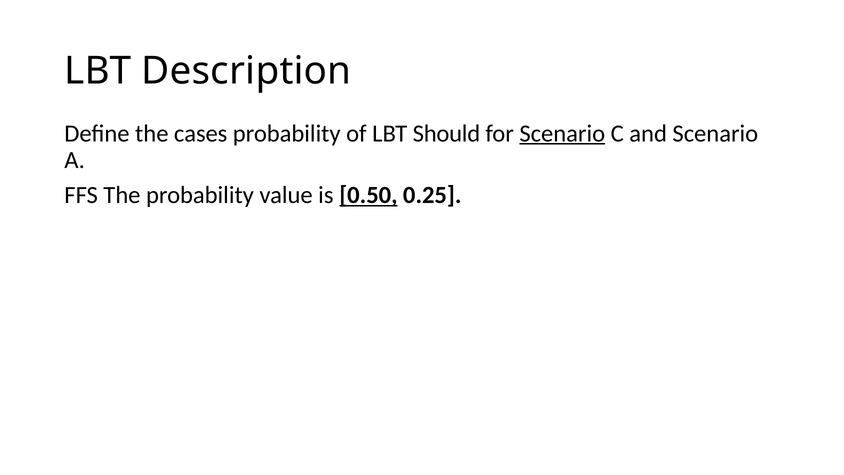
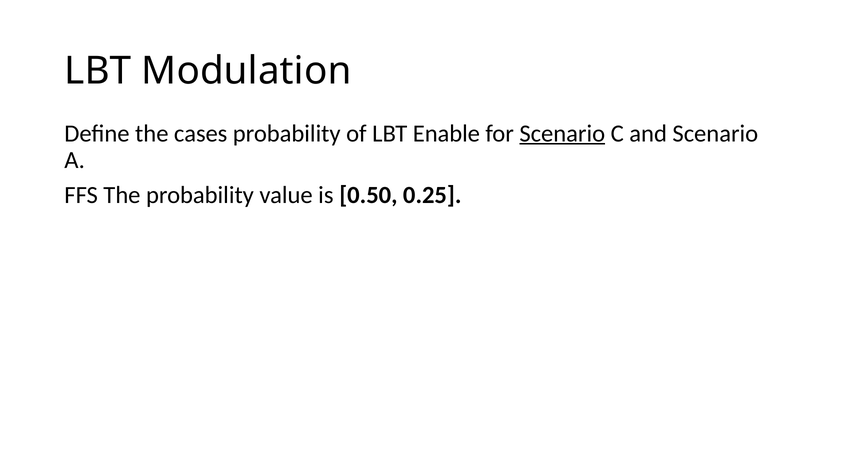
Description: Description -> Modulation
Should: Should -> Enable
0.50 underline: present -> none
